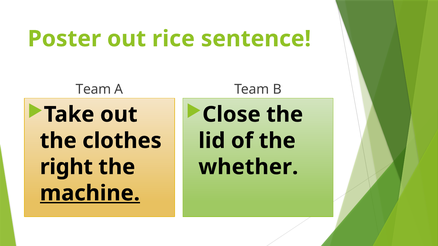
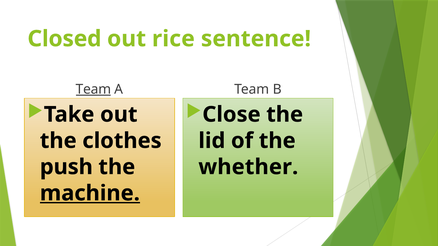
Poster: Poster -> Closed
Team at (93, 89) underline: none -> present
right: right -> push
